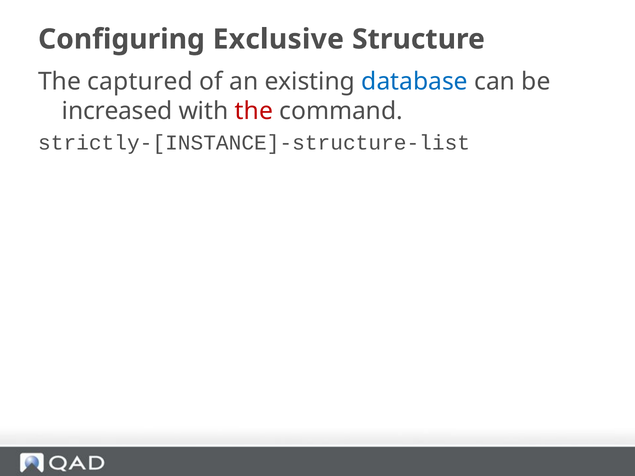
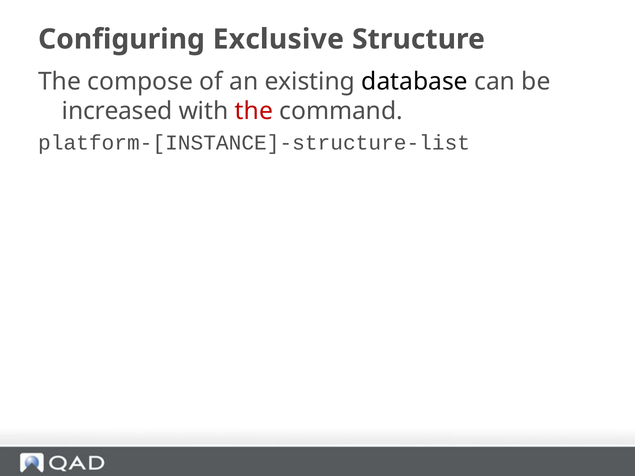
captured: captured -> compose
database colour: blue -> black
strictly-[INSTANCE]-structure-list: strictly-[INSTANCE]-structure-list -> platform-[INSTANCE]-structure-list
